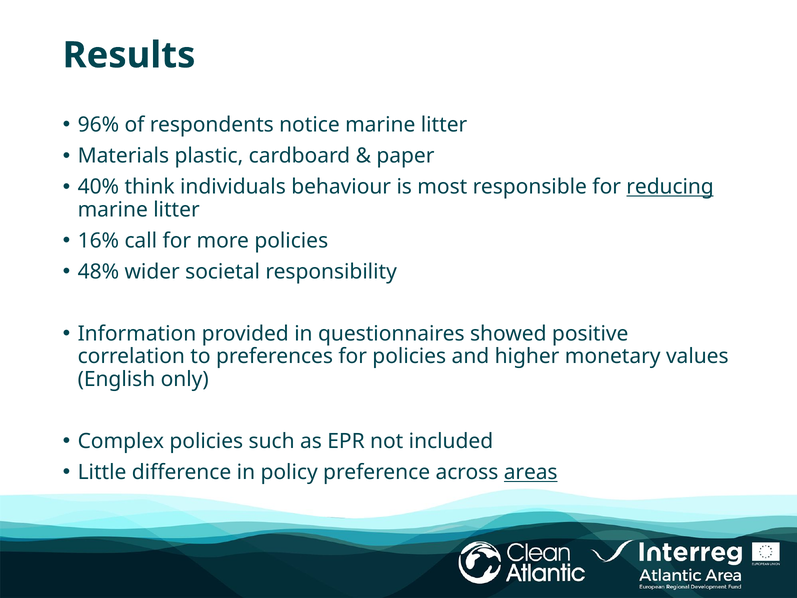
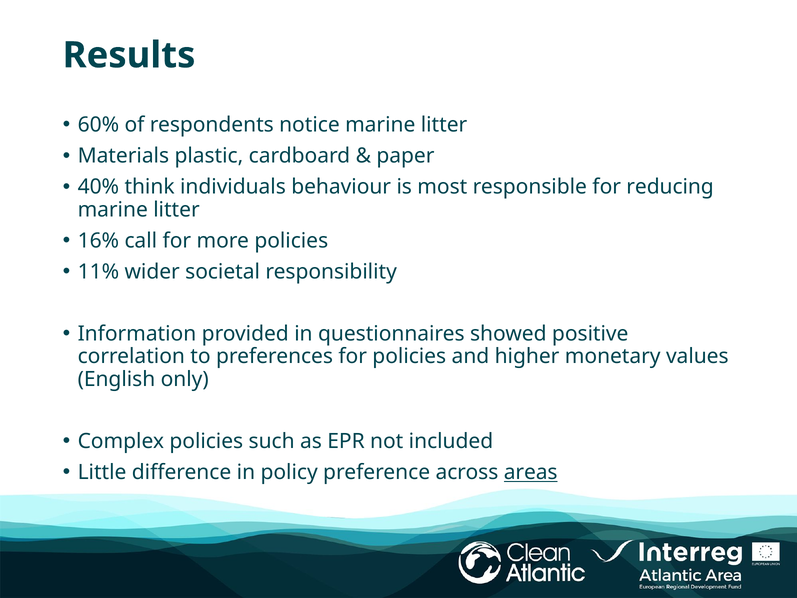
96%: 96% -> 60%
reducing underline: present -> none
48%: 48% -> 11%
